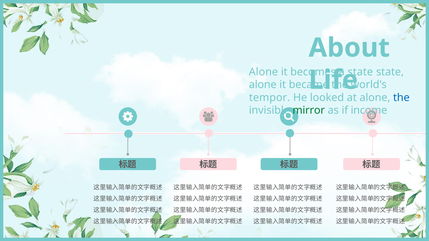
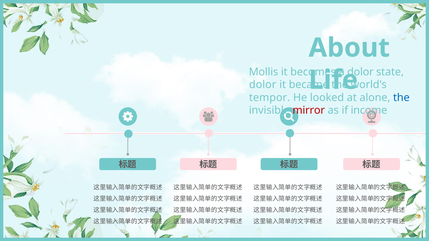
Alone at (263, 72): Alone -> Mollis
state at (360, 72): state -> dolor
alone at (263, 85): alone -> dolor
mirror colour: green -> red
